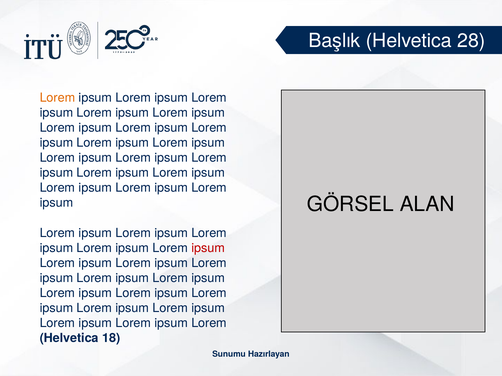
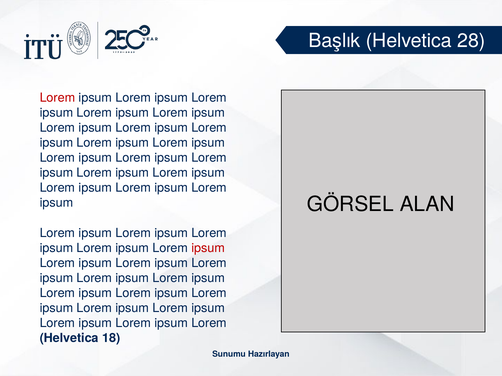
Lorem at (57, 98) colour: orange -> red
